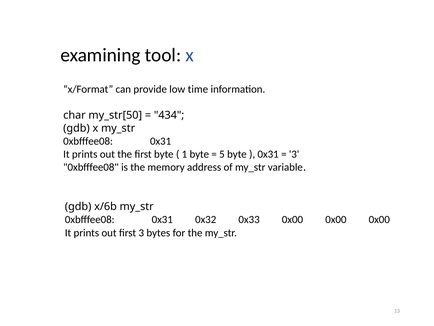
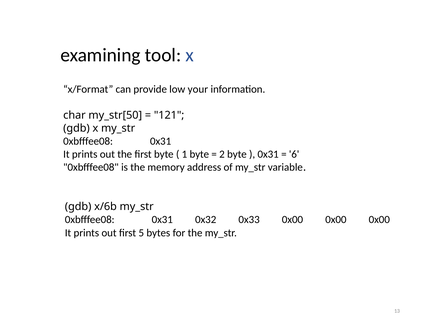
time: time -> your
434: 434 -> 121
5: 5 -> 2
3 at (294, 154): 3 -> 6
first 3: 3 -> 5
